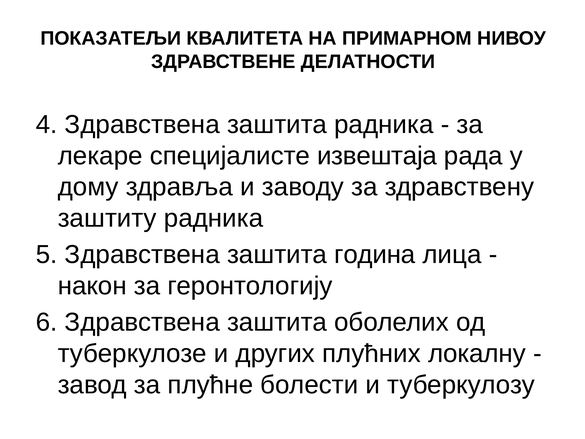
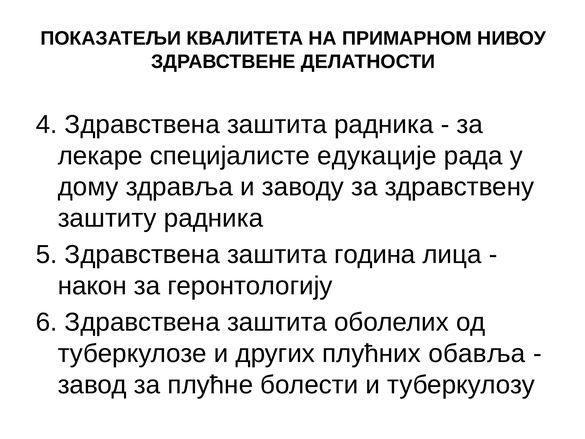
извештаја: извештаја -> едукације
локалну: локалну -> обавља
